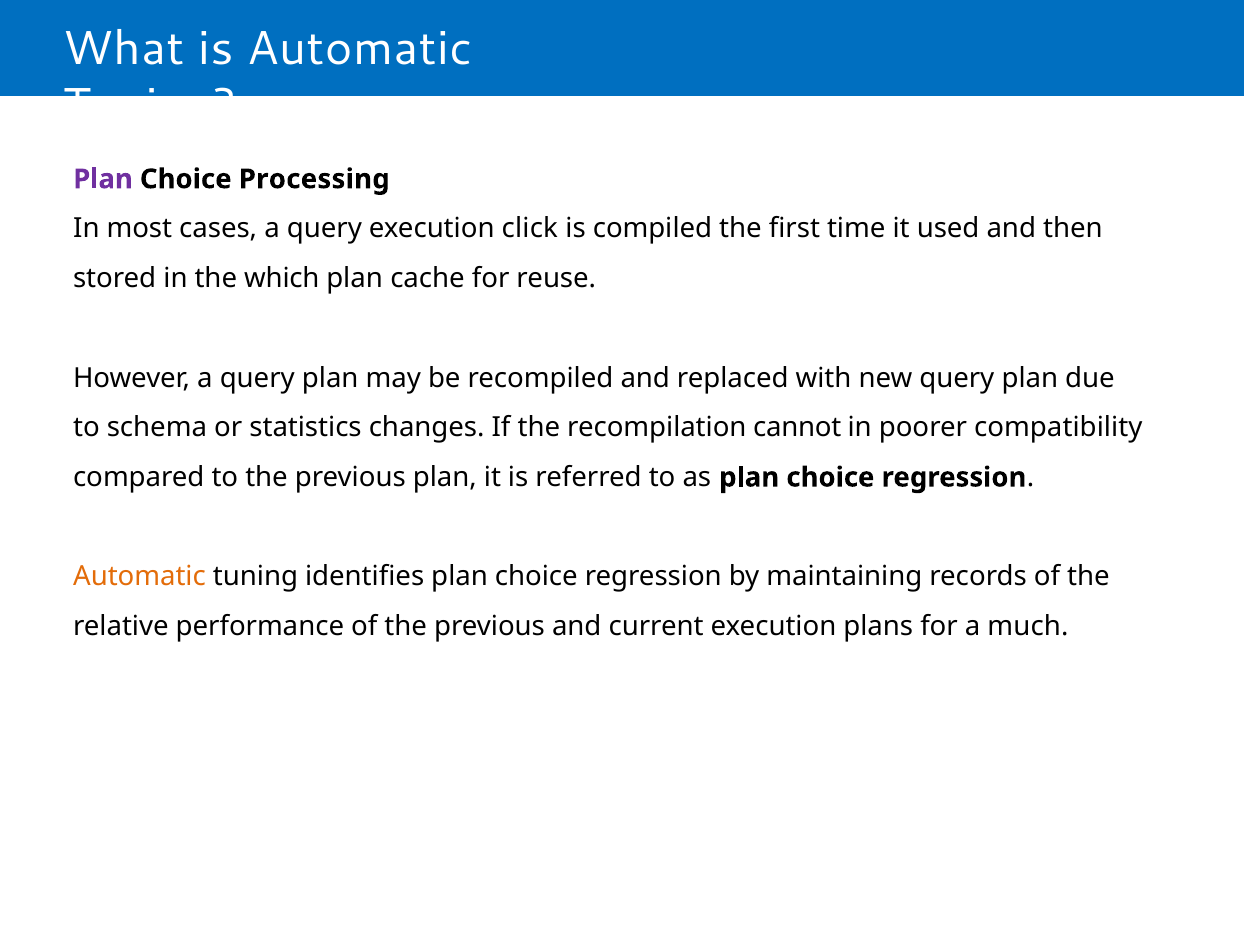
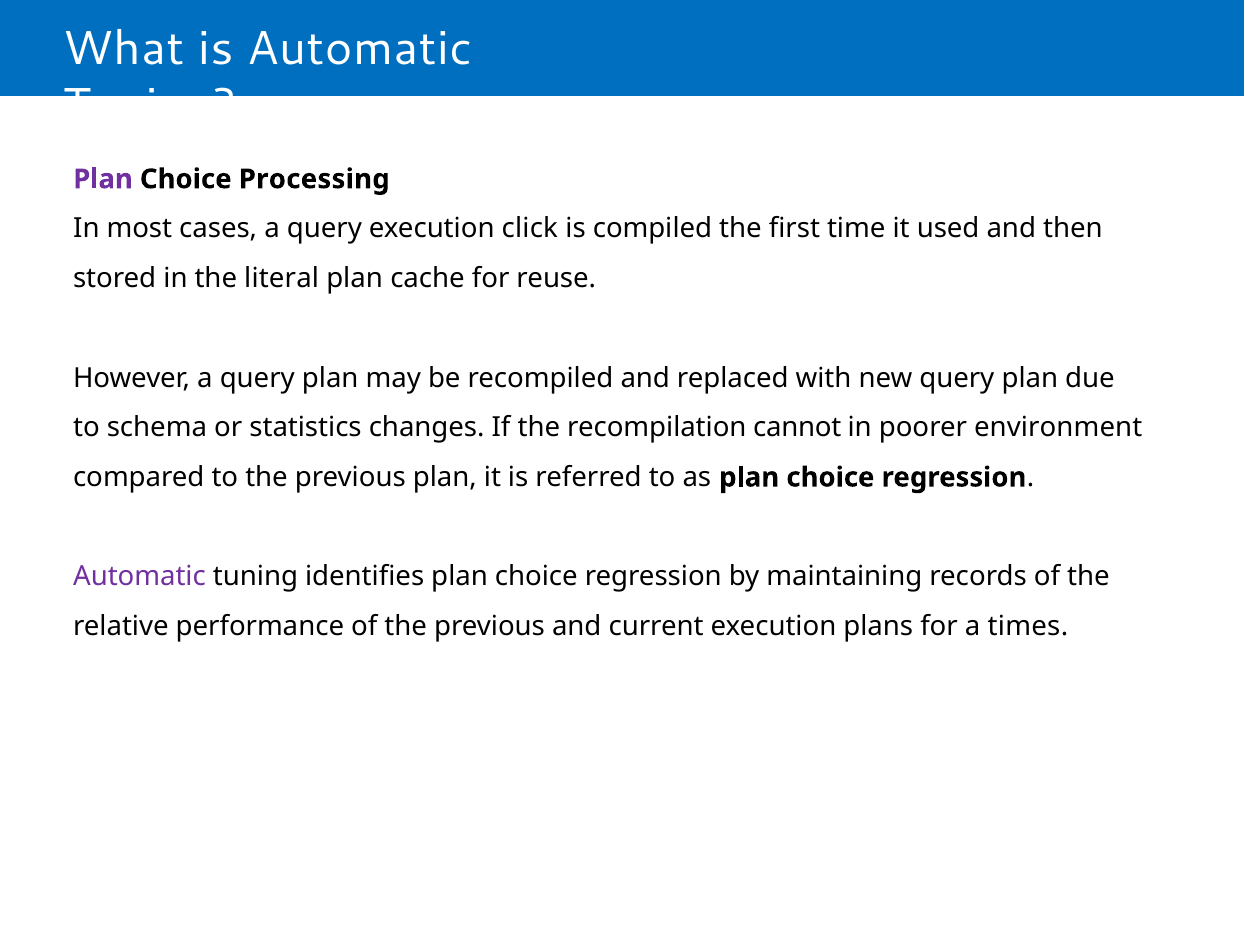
which: which -> literal
compatibility: compatibility -> environment
Automatic at (139, 577) colour: orange -> purple
much: much -> times
